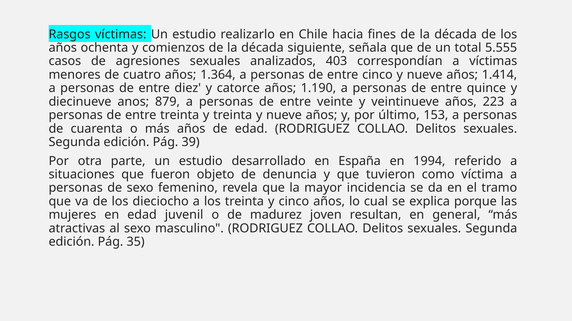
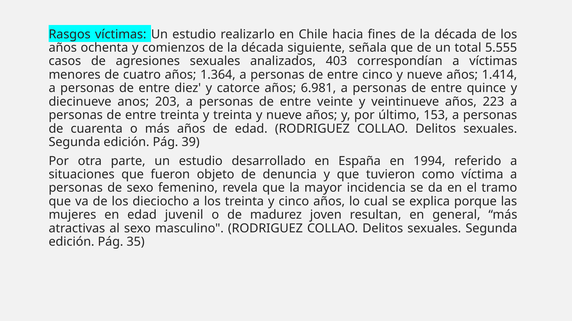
1.190: 1.190 -> 6.981
879: 879 -> 203
